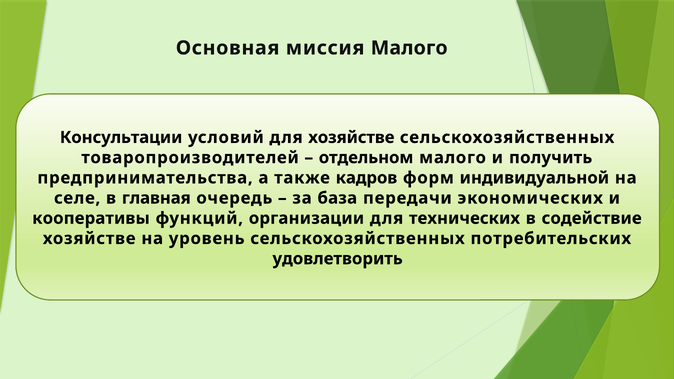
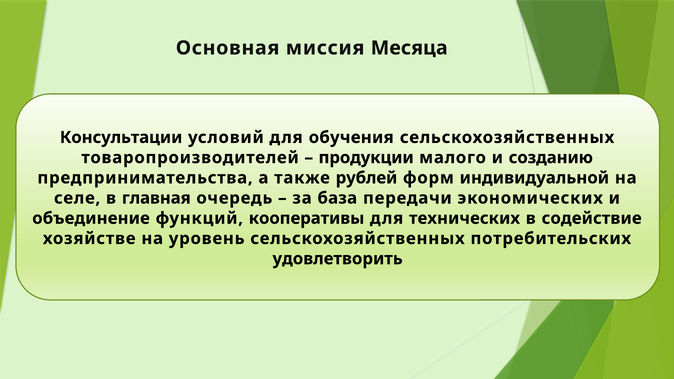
миссия Малого: Малого -> Месяца
для хозяйстве: хозяйстве -> обучения
отдельном: отдельном -> продукции
получить: получить -> созданию
кадров: кадров -> рублей
кооперативы: кооперативы -> объединение
организации: организации -> кооперативы
